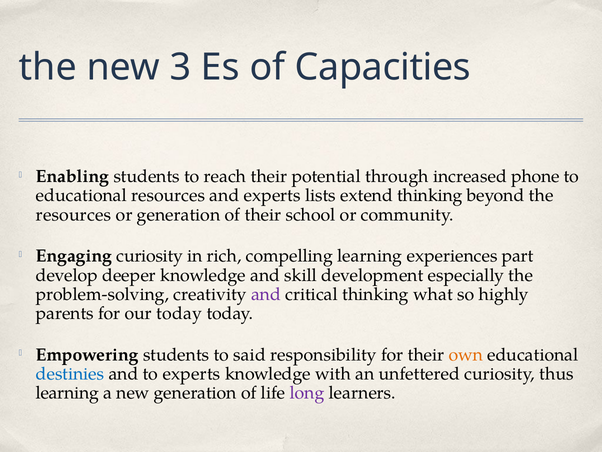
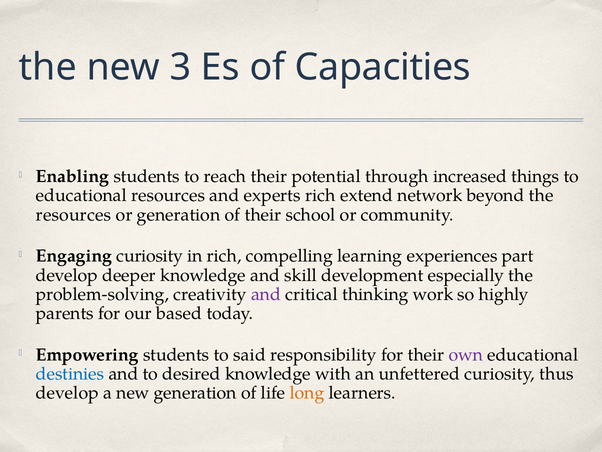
phone: phone -> things
experts lists: lists -> rich
extend thinking: thinking -> network
what: what -> work
our today: today -> based
own colour: orange -> purple
to experts: experts -> desired
learning at (67, 392): learning -> develop
long colour: purple -> orange
